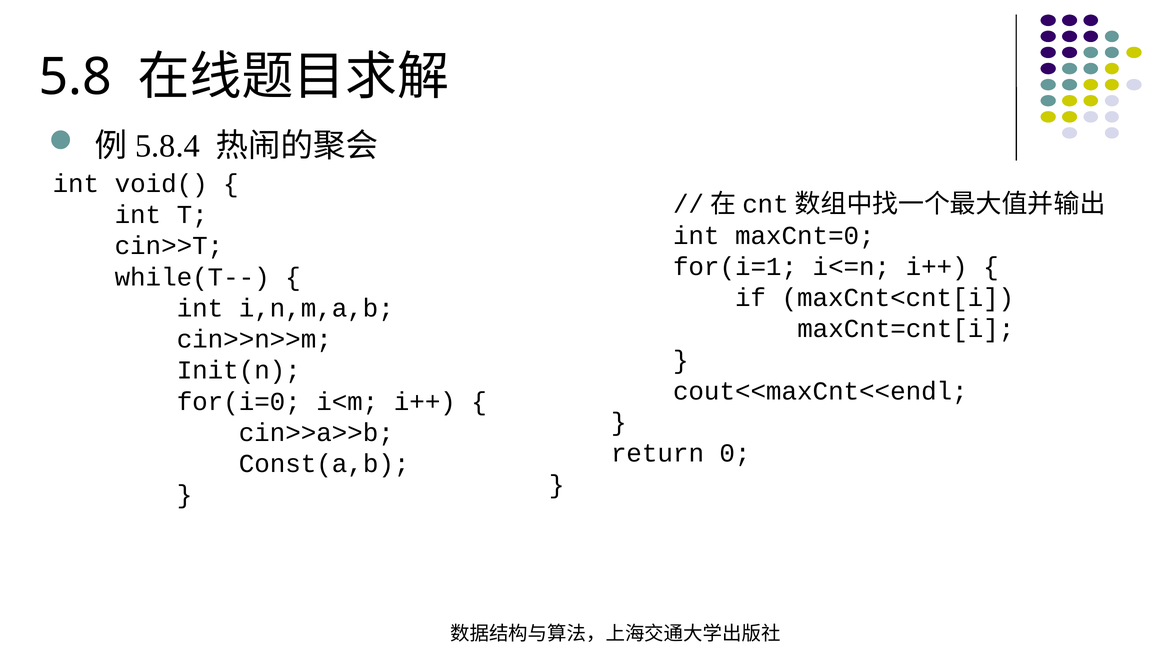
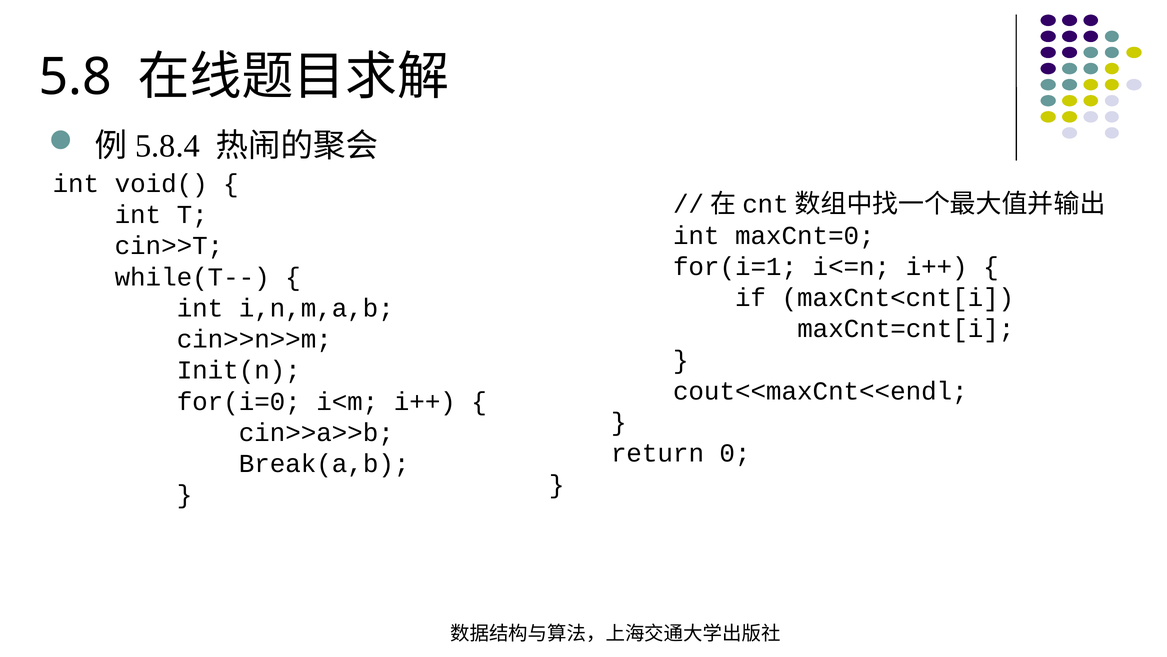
Const(a,b: Const(a,b -> Break(a,b
